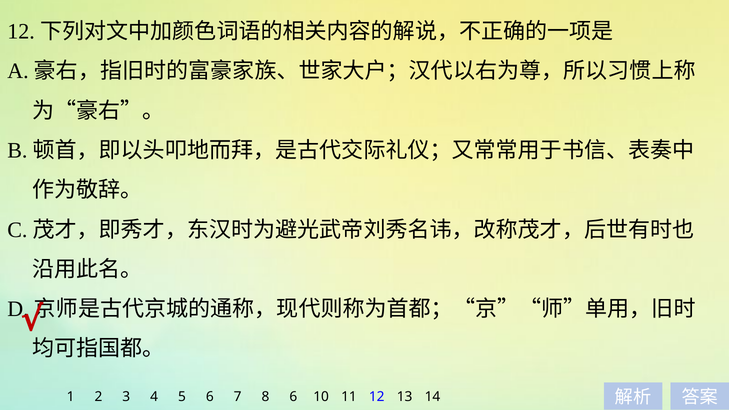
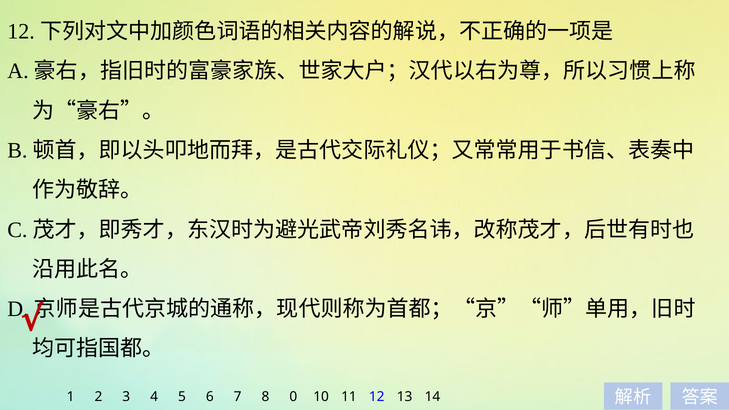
8 6: 6 -> 0
